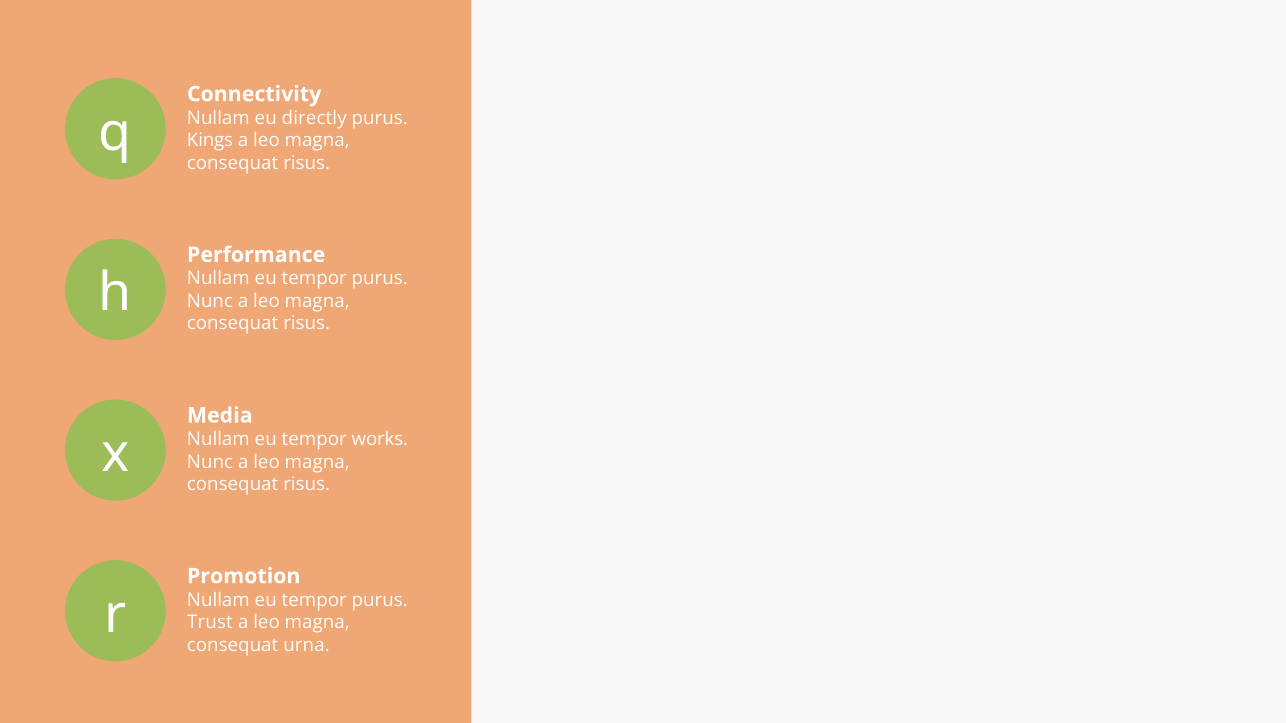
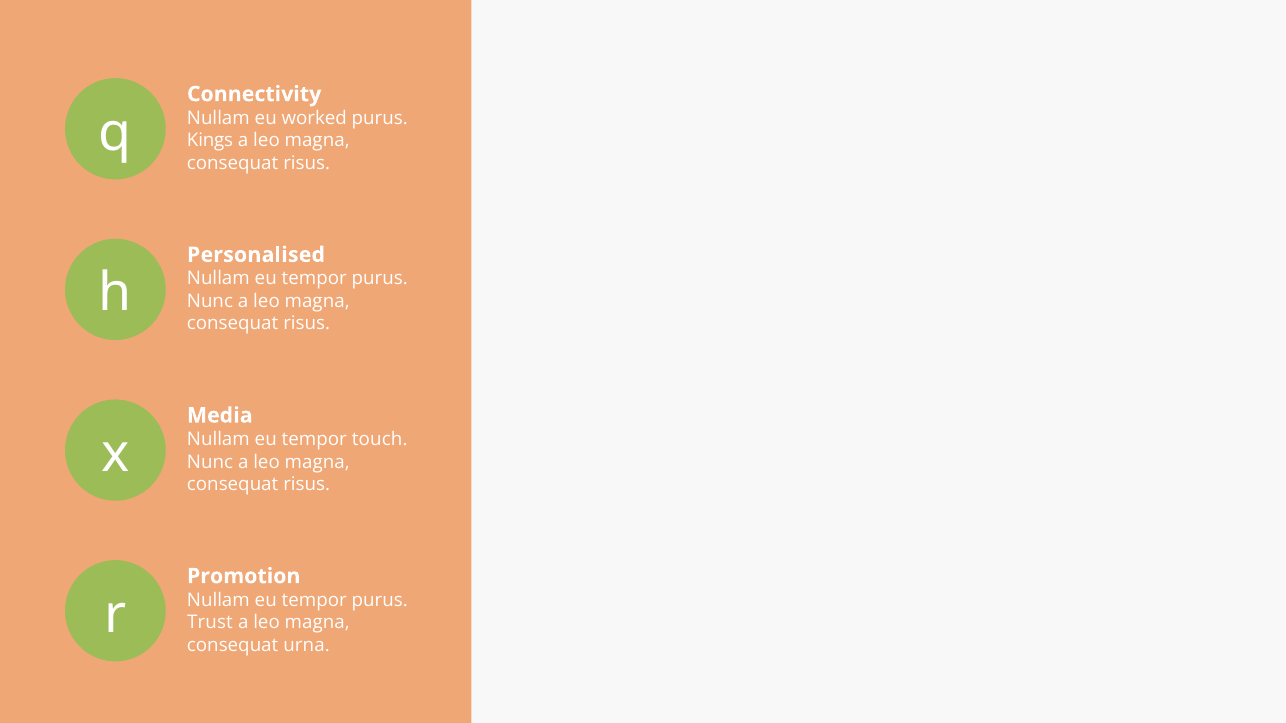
directly: directly -> worked
Performance: Performance -> Personalised
works: works -> touch
